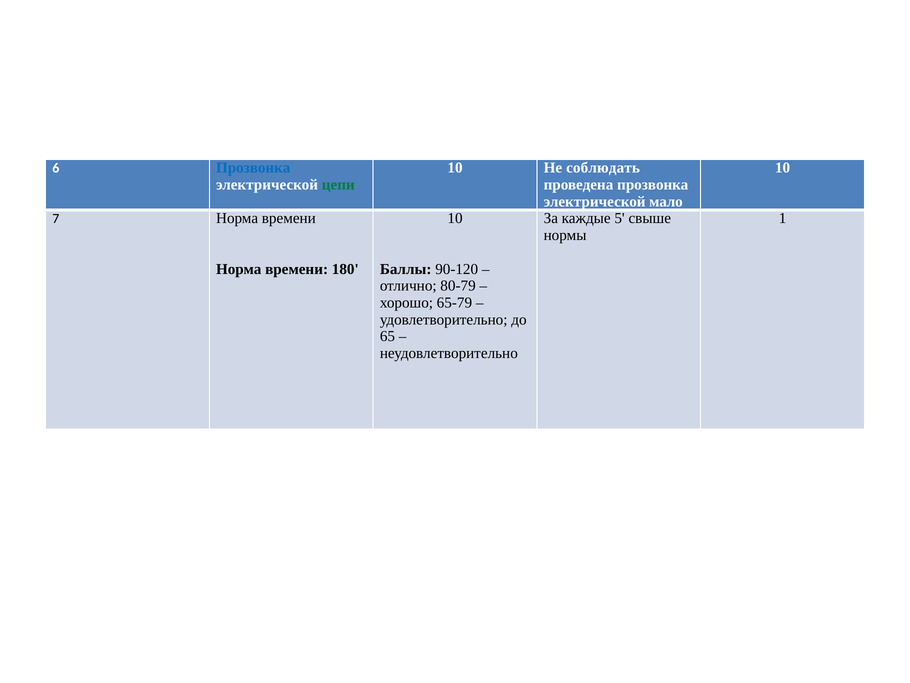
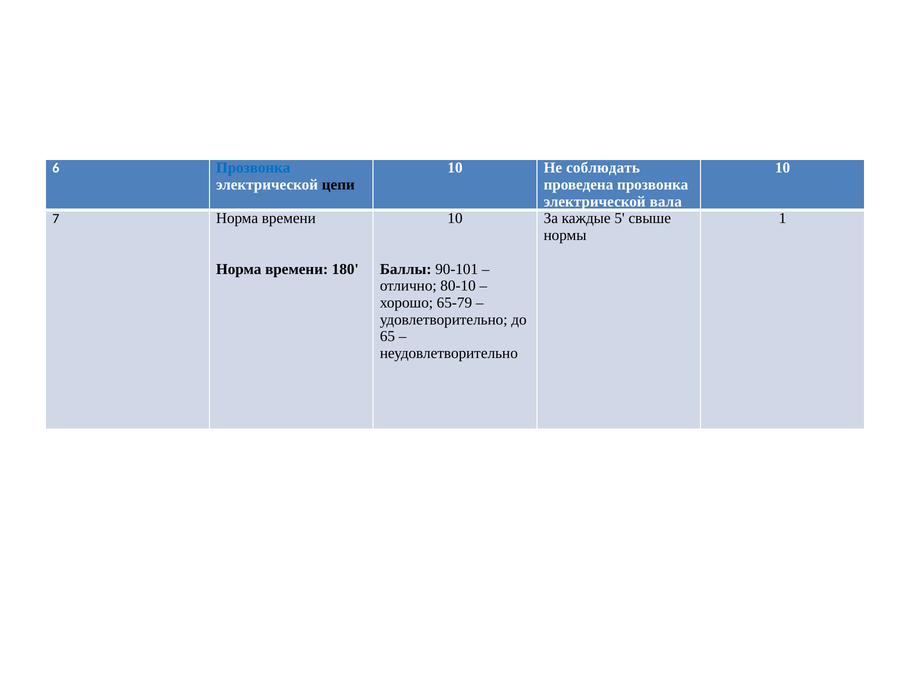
цепи colour: green -> black
мало: мало -> вала
90-120: 90-120 -> 90-101
80-79: 80-79 -> 80-10
